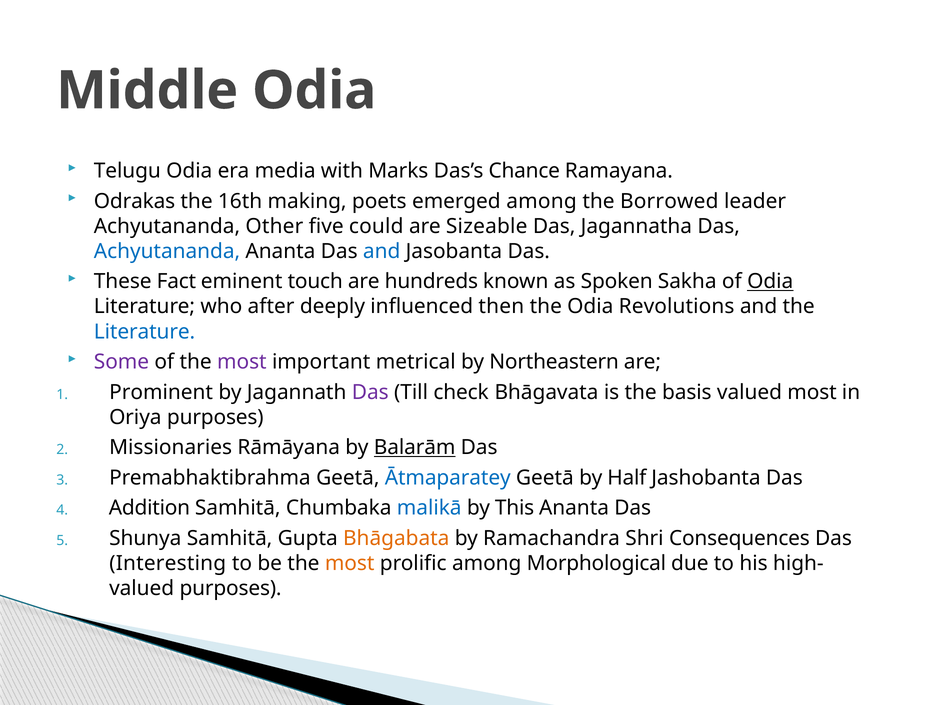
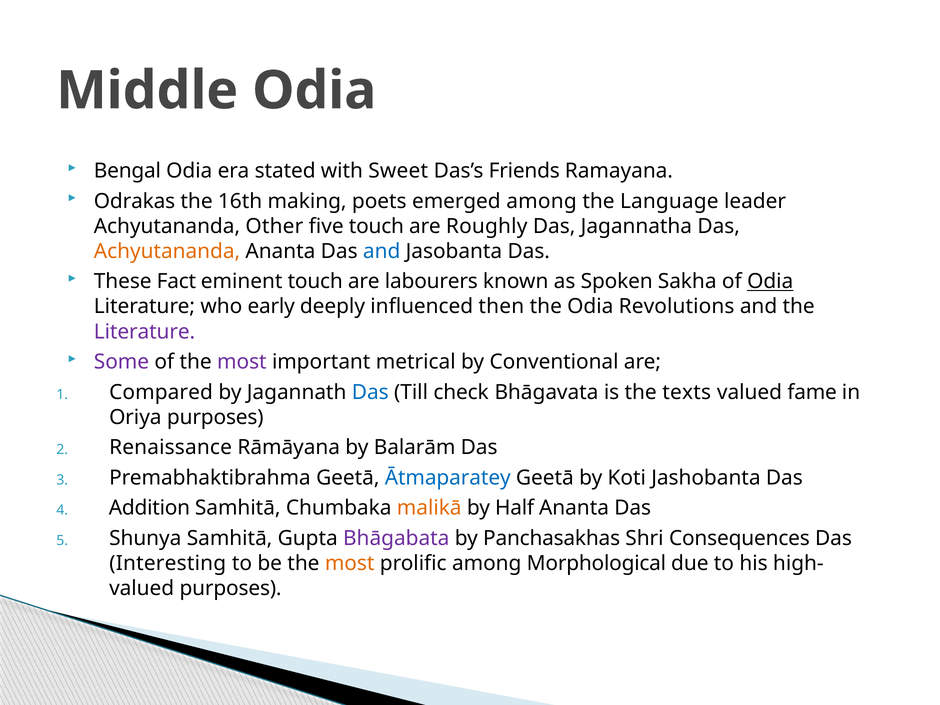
Telugu: Telugu -> Bengal
media: media -> stated
Marks: Marks -> Sweet
Chance: Chance -> Friends
Borrowed: Borrowed -> Language
five could: could -> touch
Sizeable: Sizeable -> Roughly
Achyutananda at (167, 251) colour: blue -> orange
hundreds: hundreds -> labourers
after: after -> early
Literature at (145, 332) colour: blue -> purple
Northeastern: Northeastern -> Conventional
Prominent: Prominent -> Compared
Das at (370, 392) colour: purple -> blue
basis: basis -> texts
valued most: most -> fame
Missionaries: Missionaries -> Renaissance
Balarām underline: present -> none
Half: Half -> Koti
malikā colour: blue -> orange
This: This -> Half
Bhāgabata colour: orange -> purple
Ramachandra: Ramachandra -> Panchasakhas
